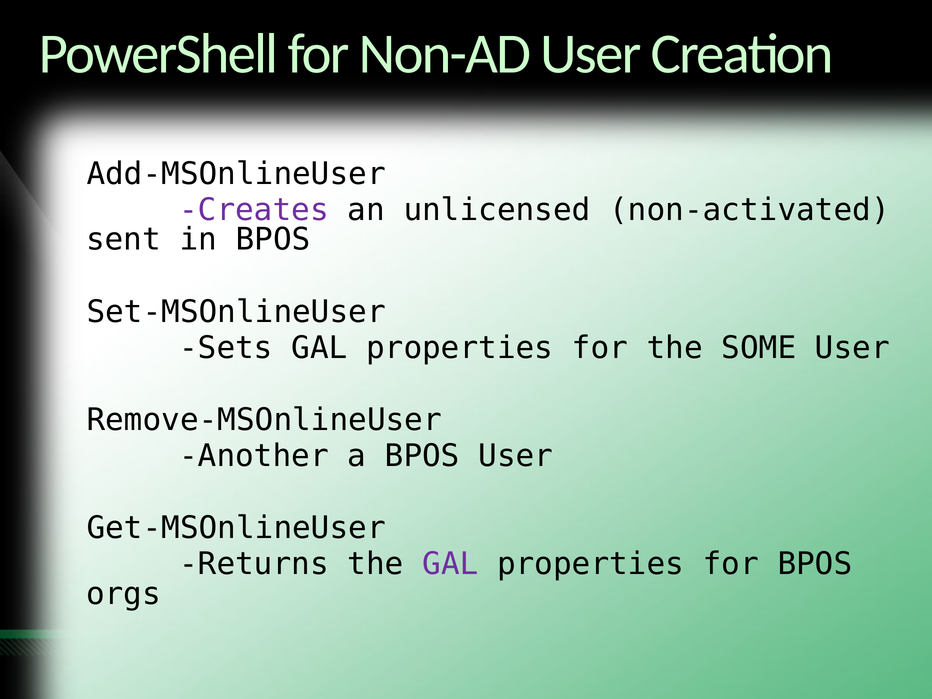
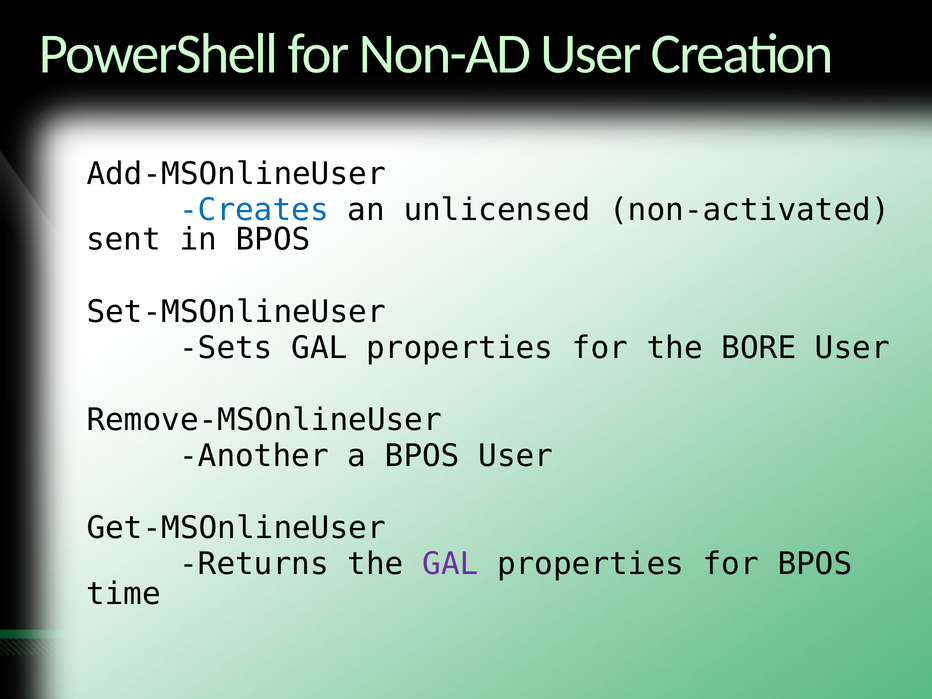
Creates colour: purple -> blue
SOME: SOME -> BORE
orgs: orgs -> time
